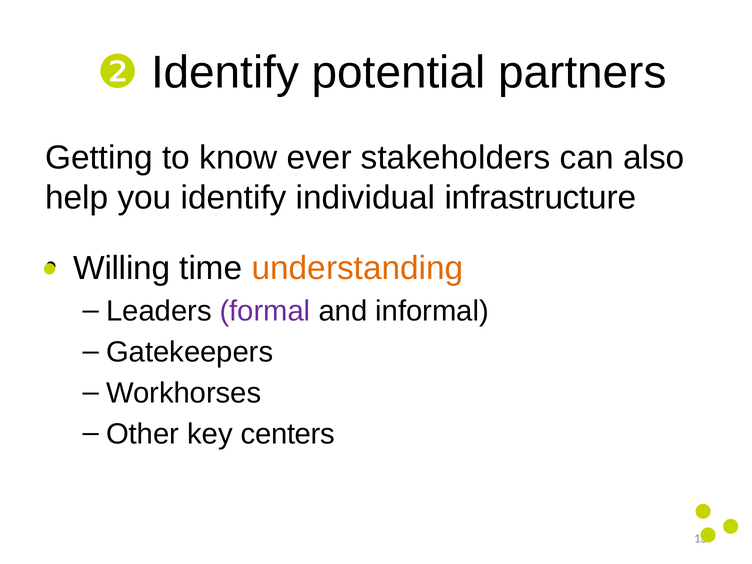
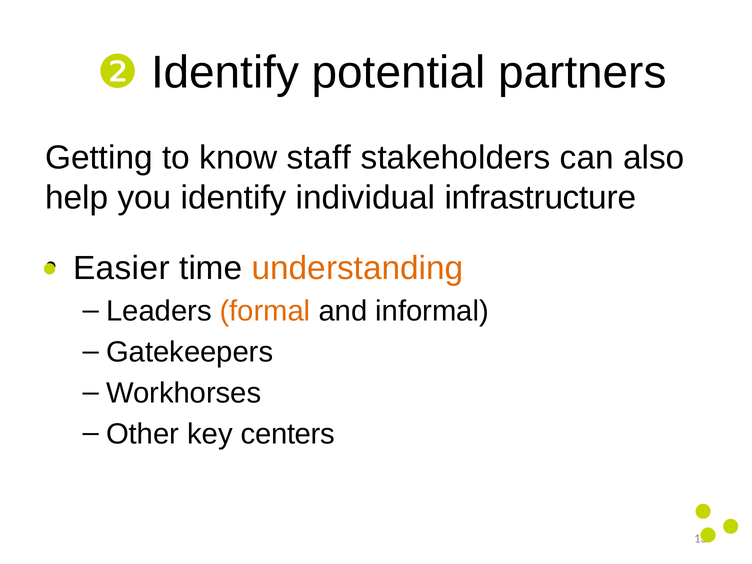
ever: ever -> staff
Willing: Willing -> Easier
formal colour: purple -> orange
